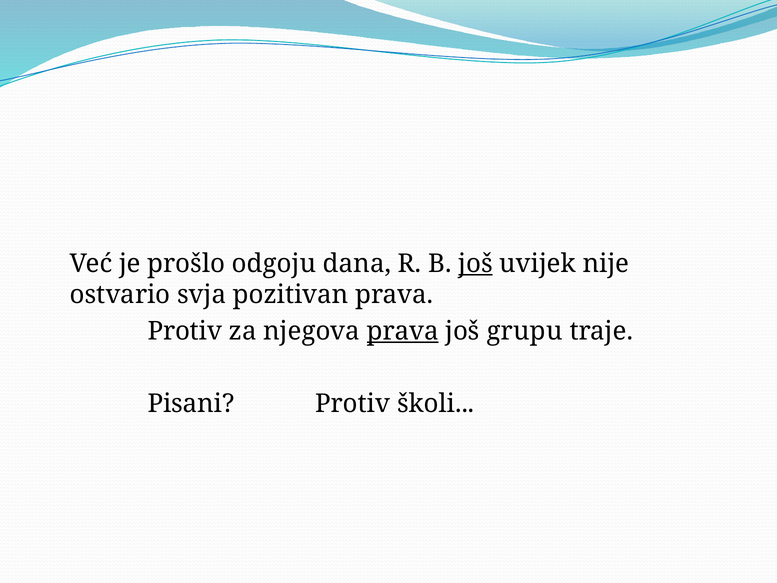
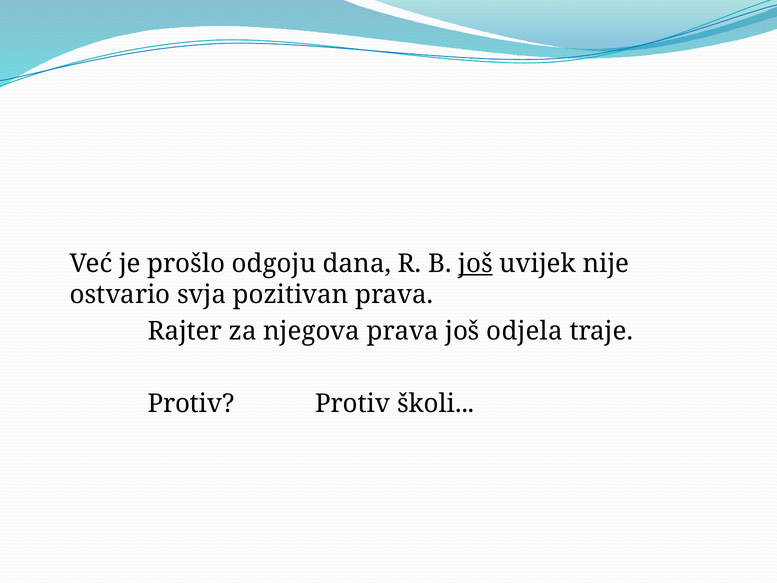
Protiv at (185, 331): Protiv -> Rajter
prava at (403, 331) underline: present -> none
grupu: grupu -> odjela
Pisani at (191, 404): Pisani -> Protiv
